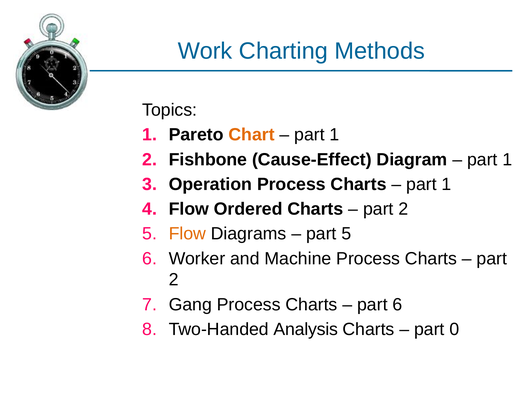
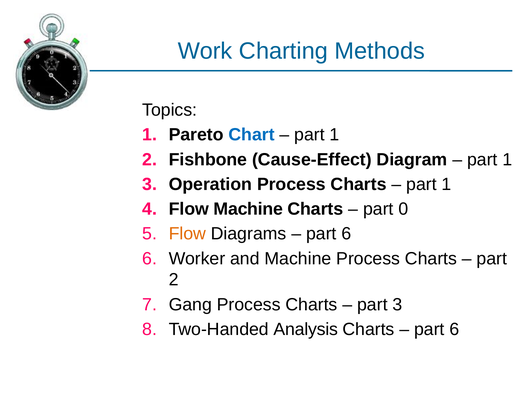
Chart colour: orange -> blue
Flow Ordered: Ordered -> Machine
2 at (403, 209): 2 -> 0
5 at (346, 234): 5 -> 6
part 6: 6 -> 3
0 at (454, 329): 0 -> 6
